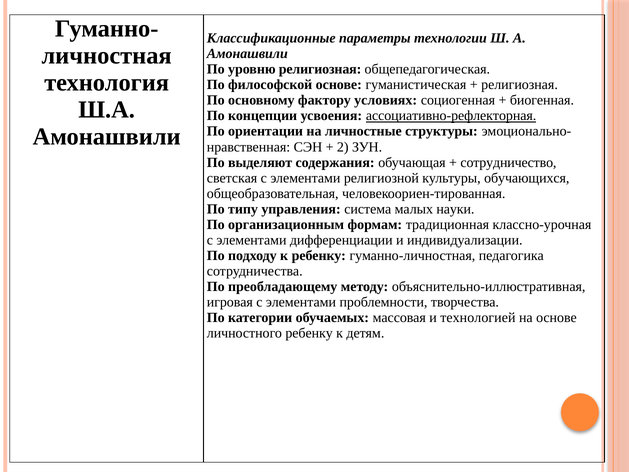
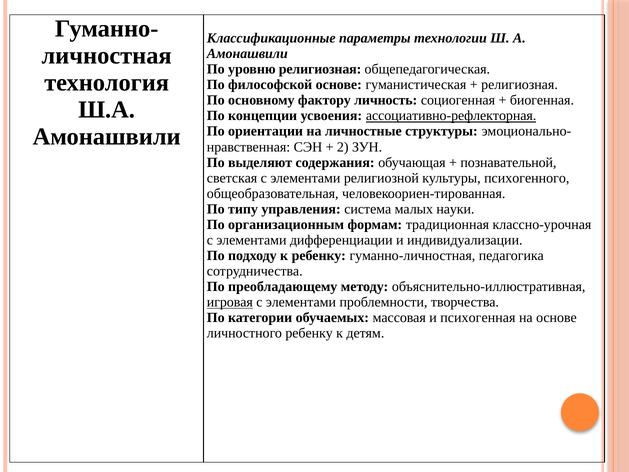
условиях: условиях -> личность
сотрудничество: сотрудничество -> познавательной
обучающихся: обучающихся -> психогенного
игровая underline: none -> present
технологией: технологией -> психогенная
